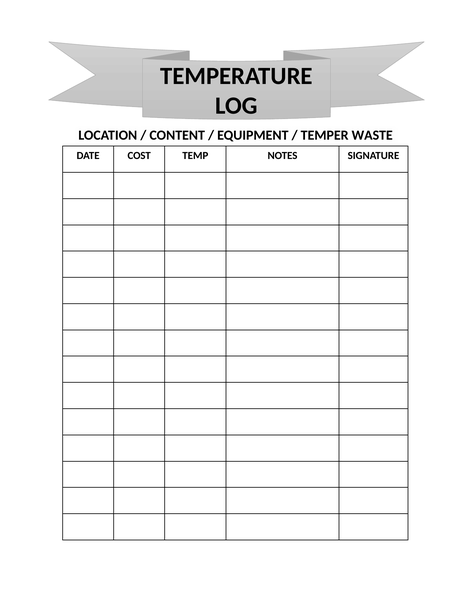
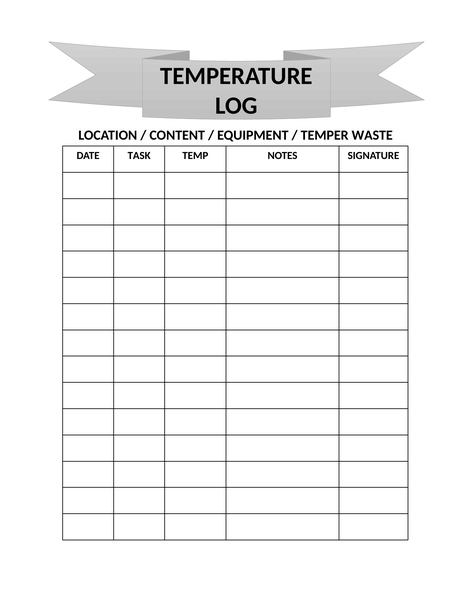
COST: COST -> TASK
